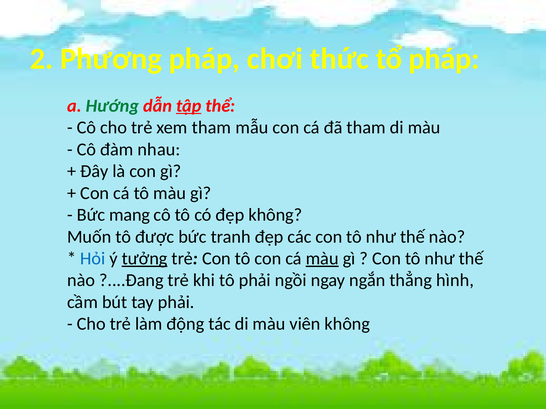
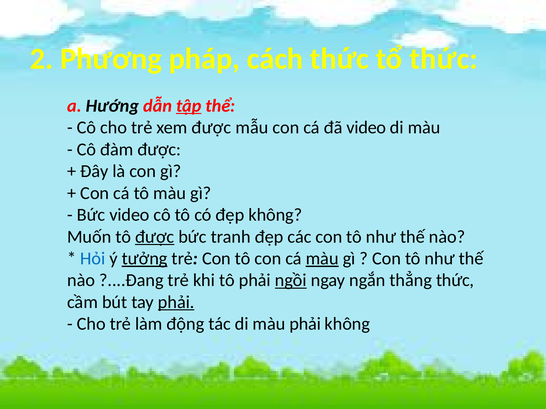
chơi: chơi -> cách
tổ pháp: pháp -> thức
Hướng colour: green -> black
xem tham: tham -> được
đã tham: tham -> video
đàm nhau: nhau -> được
Bức mang: mang -> video
được at (155, 237) underline: none -> present
ngồi underline: none -> present
thẳng hình: hình -> thức
phải at (176, 302) underline: none -> present
màu viên: viên -> phải
